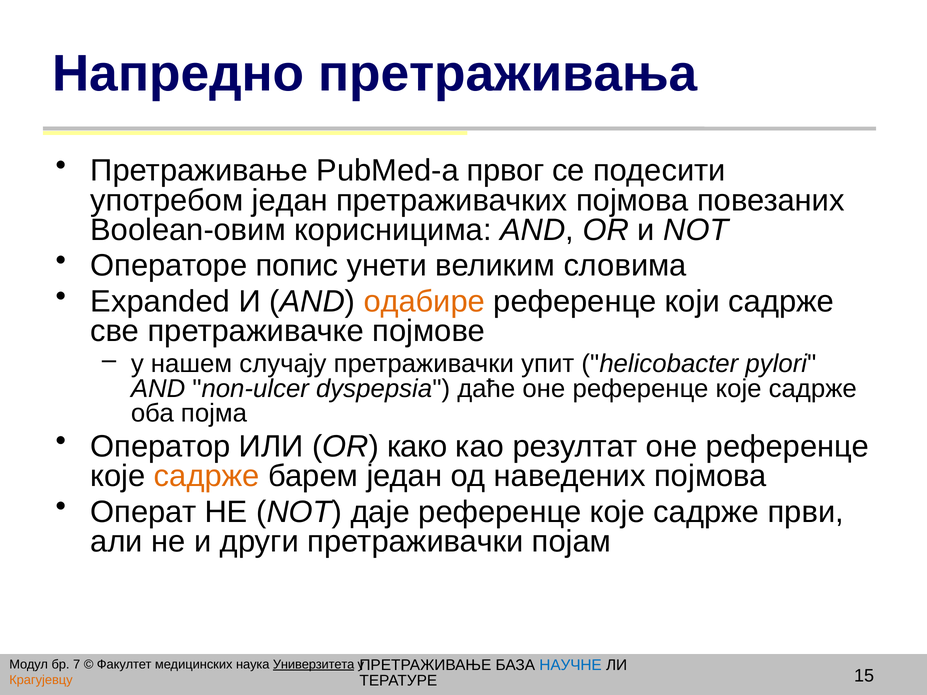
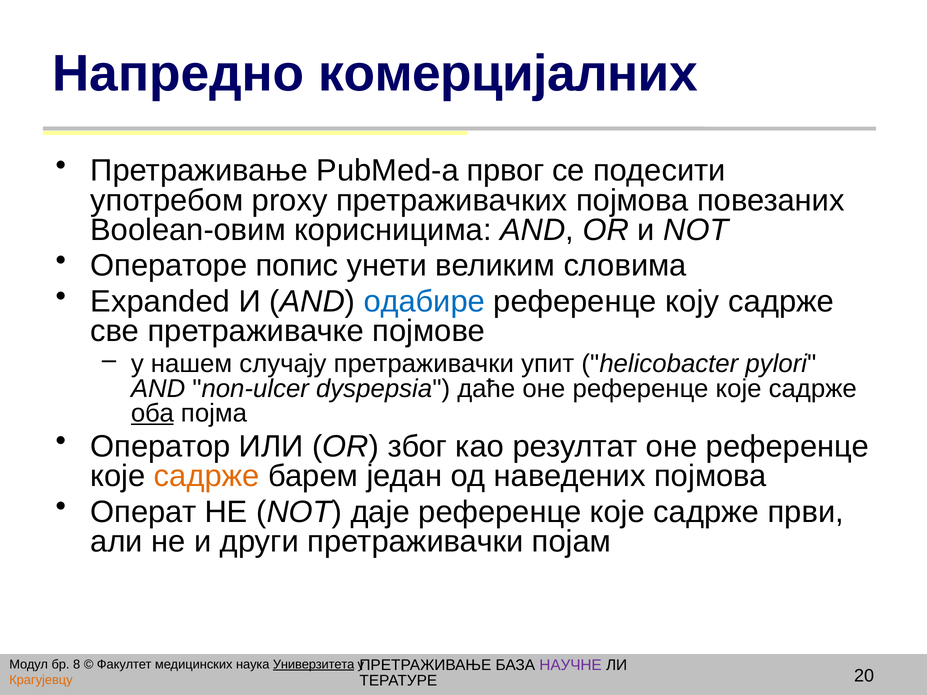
претраживања: претраживања -> комерцијалних
употребом један: један -> proxy
одабире colour: orange -> blue
који: који -> коју
оба underline: none -> present
како: како -> због
НАУЧНЕ colour: blue -> purple
7: 7 -> 8
15: 15 -> 20
